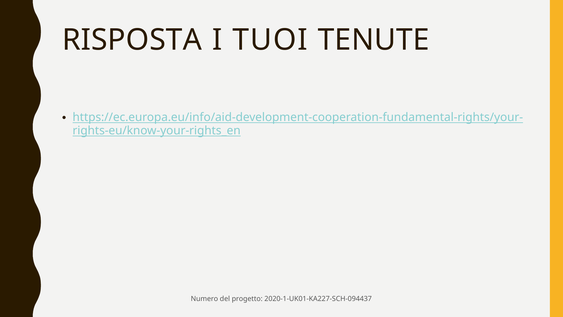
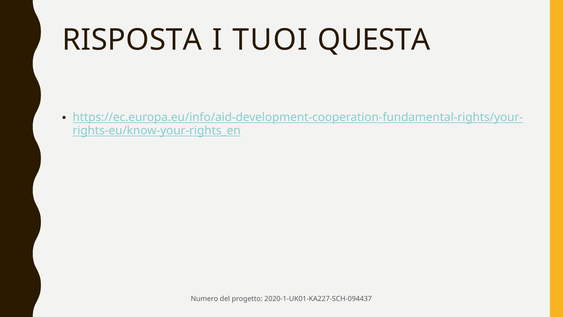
TENUTE: TENUTE -> QUESTA
